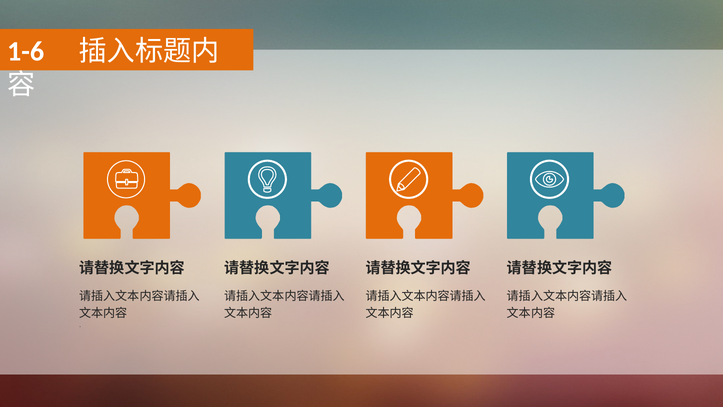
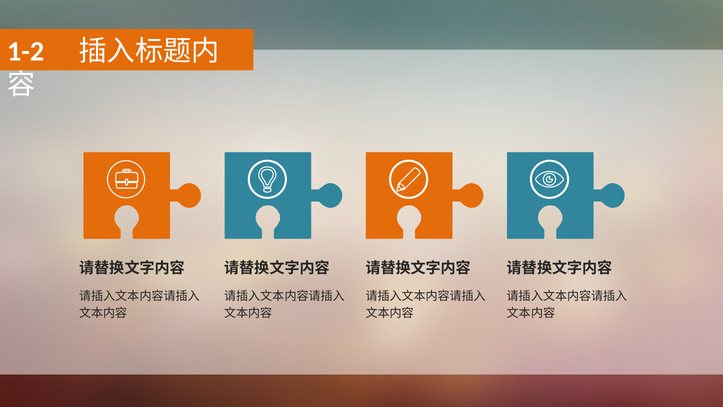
1-6: 1-6 -> 1-2
